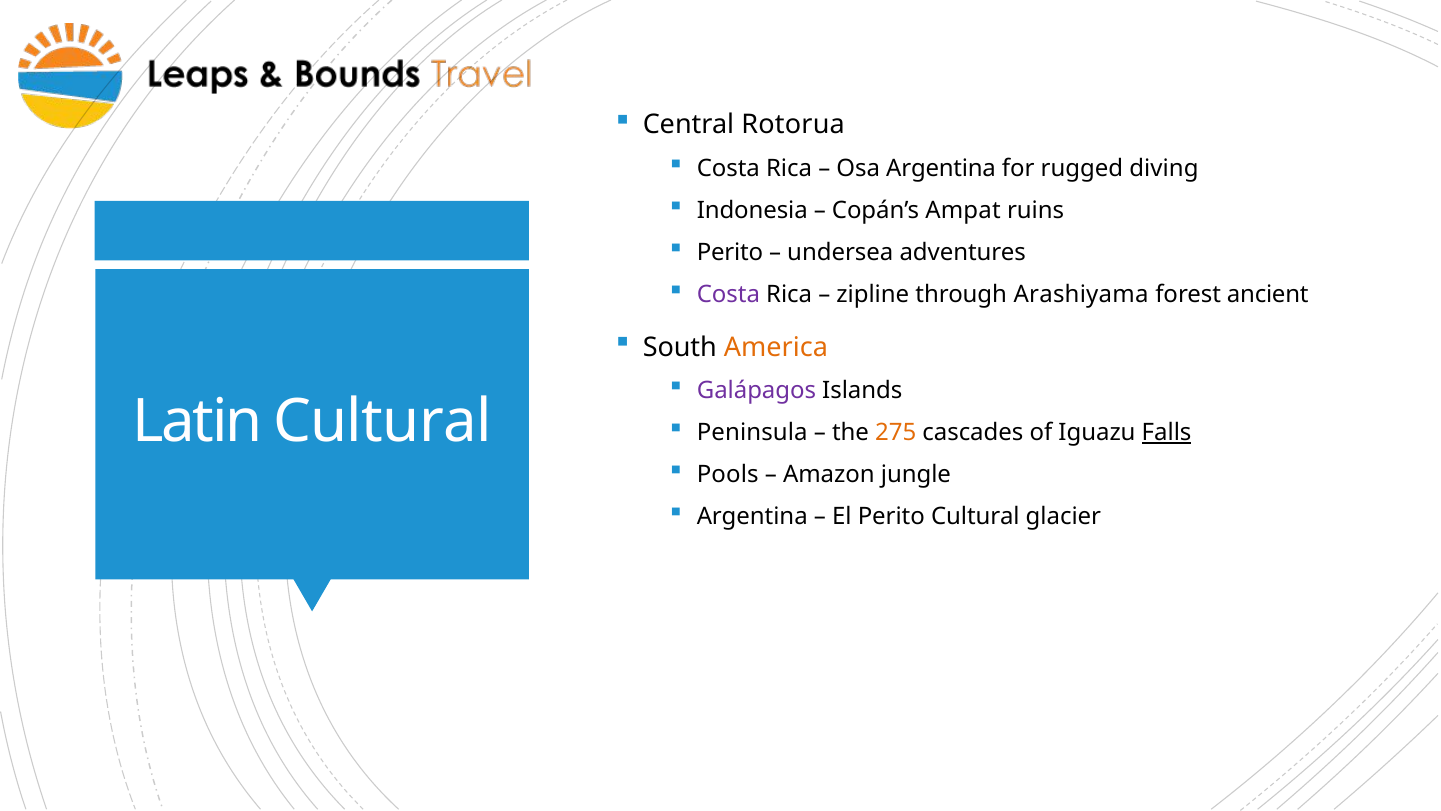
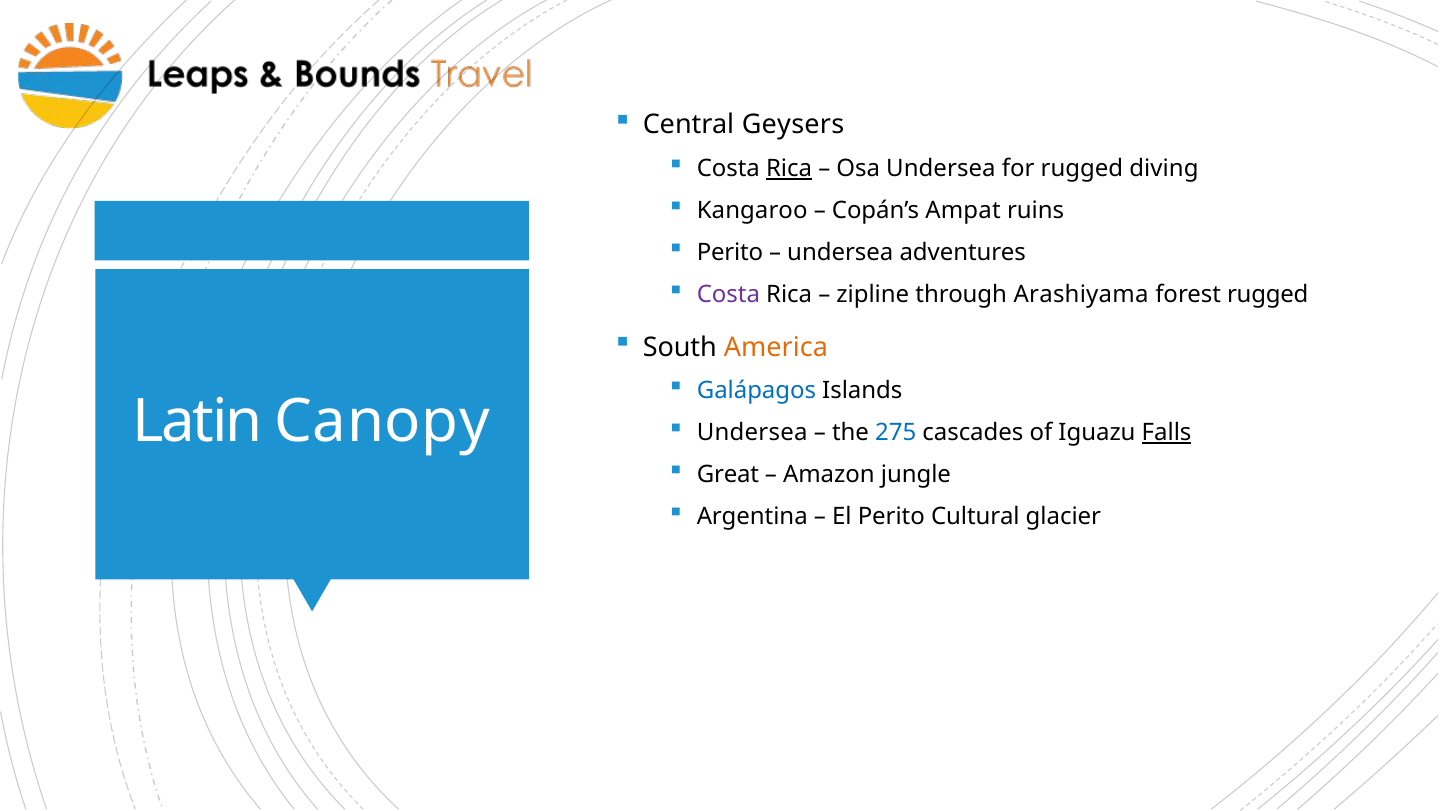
Rotorua: Rotorua -> Geysers
Rica at (789, 169) underline: none -> present
Osa Argentina: Argentina -> Undersea
Indonesia: Indonesia -> Kangaroo
forest ancient: ancient -> rugged
Galápagos colour: purple -> blue
Latin Cultural: Cultural -> Canopy
Peninsula at (752, 433): Peninsula -> Undersea
275 colour: orange -> blue
Pools: Pools -> Great
